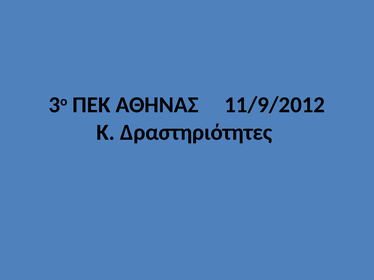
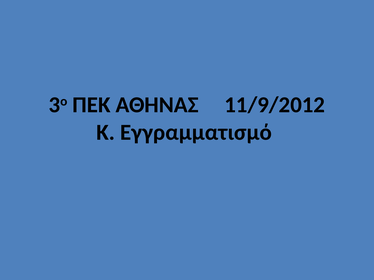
Δραστηριότητες: Δραστηριότητες -> Εγγραμματισμό
